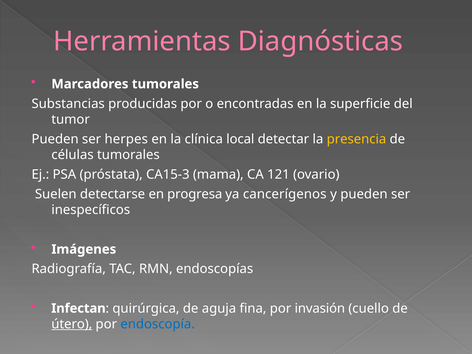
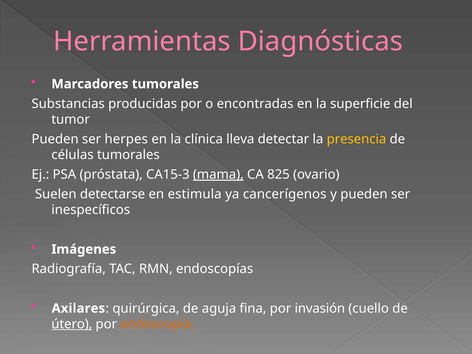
local: local -> lleva
mama underline: none -> present
121: 121 -> 825
progresa: progresa -> estimula
Infectan: Infectan -> Axilares
endoscopía colour: blue -> orange
